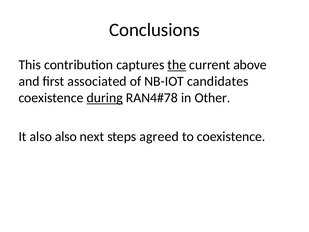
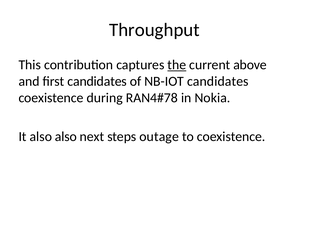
Conclusions: Conclusions -> Throughput
first associated: associated -> candidates
during underline: present -> none
Other: Other -> Nokia
agreed: agreed -> outage
